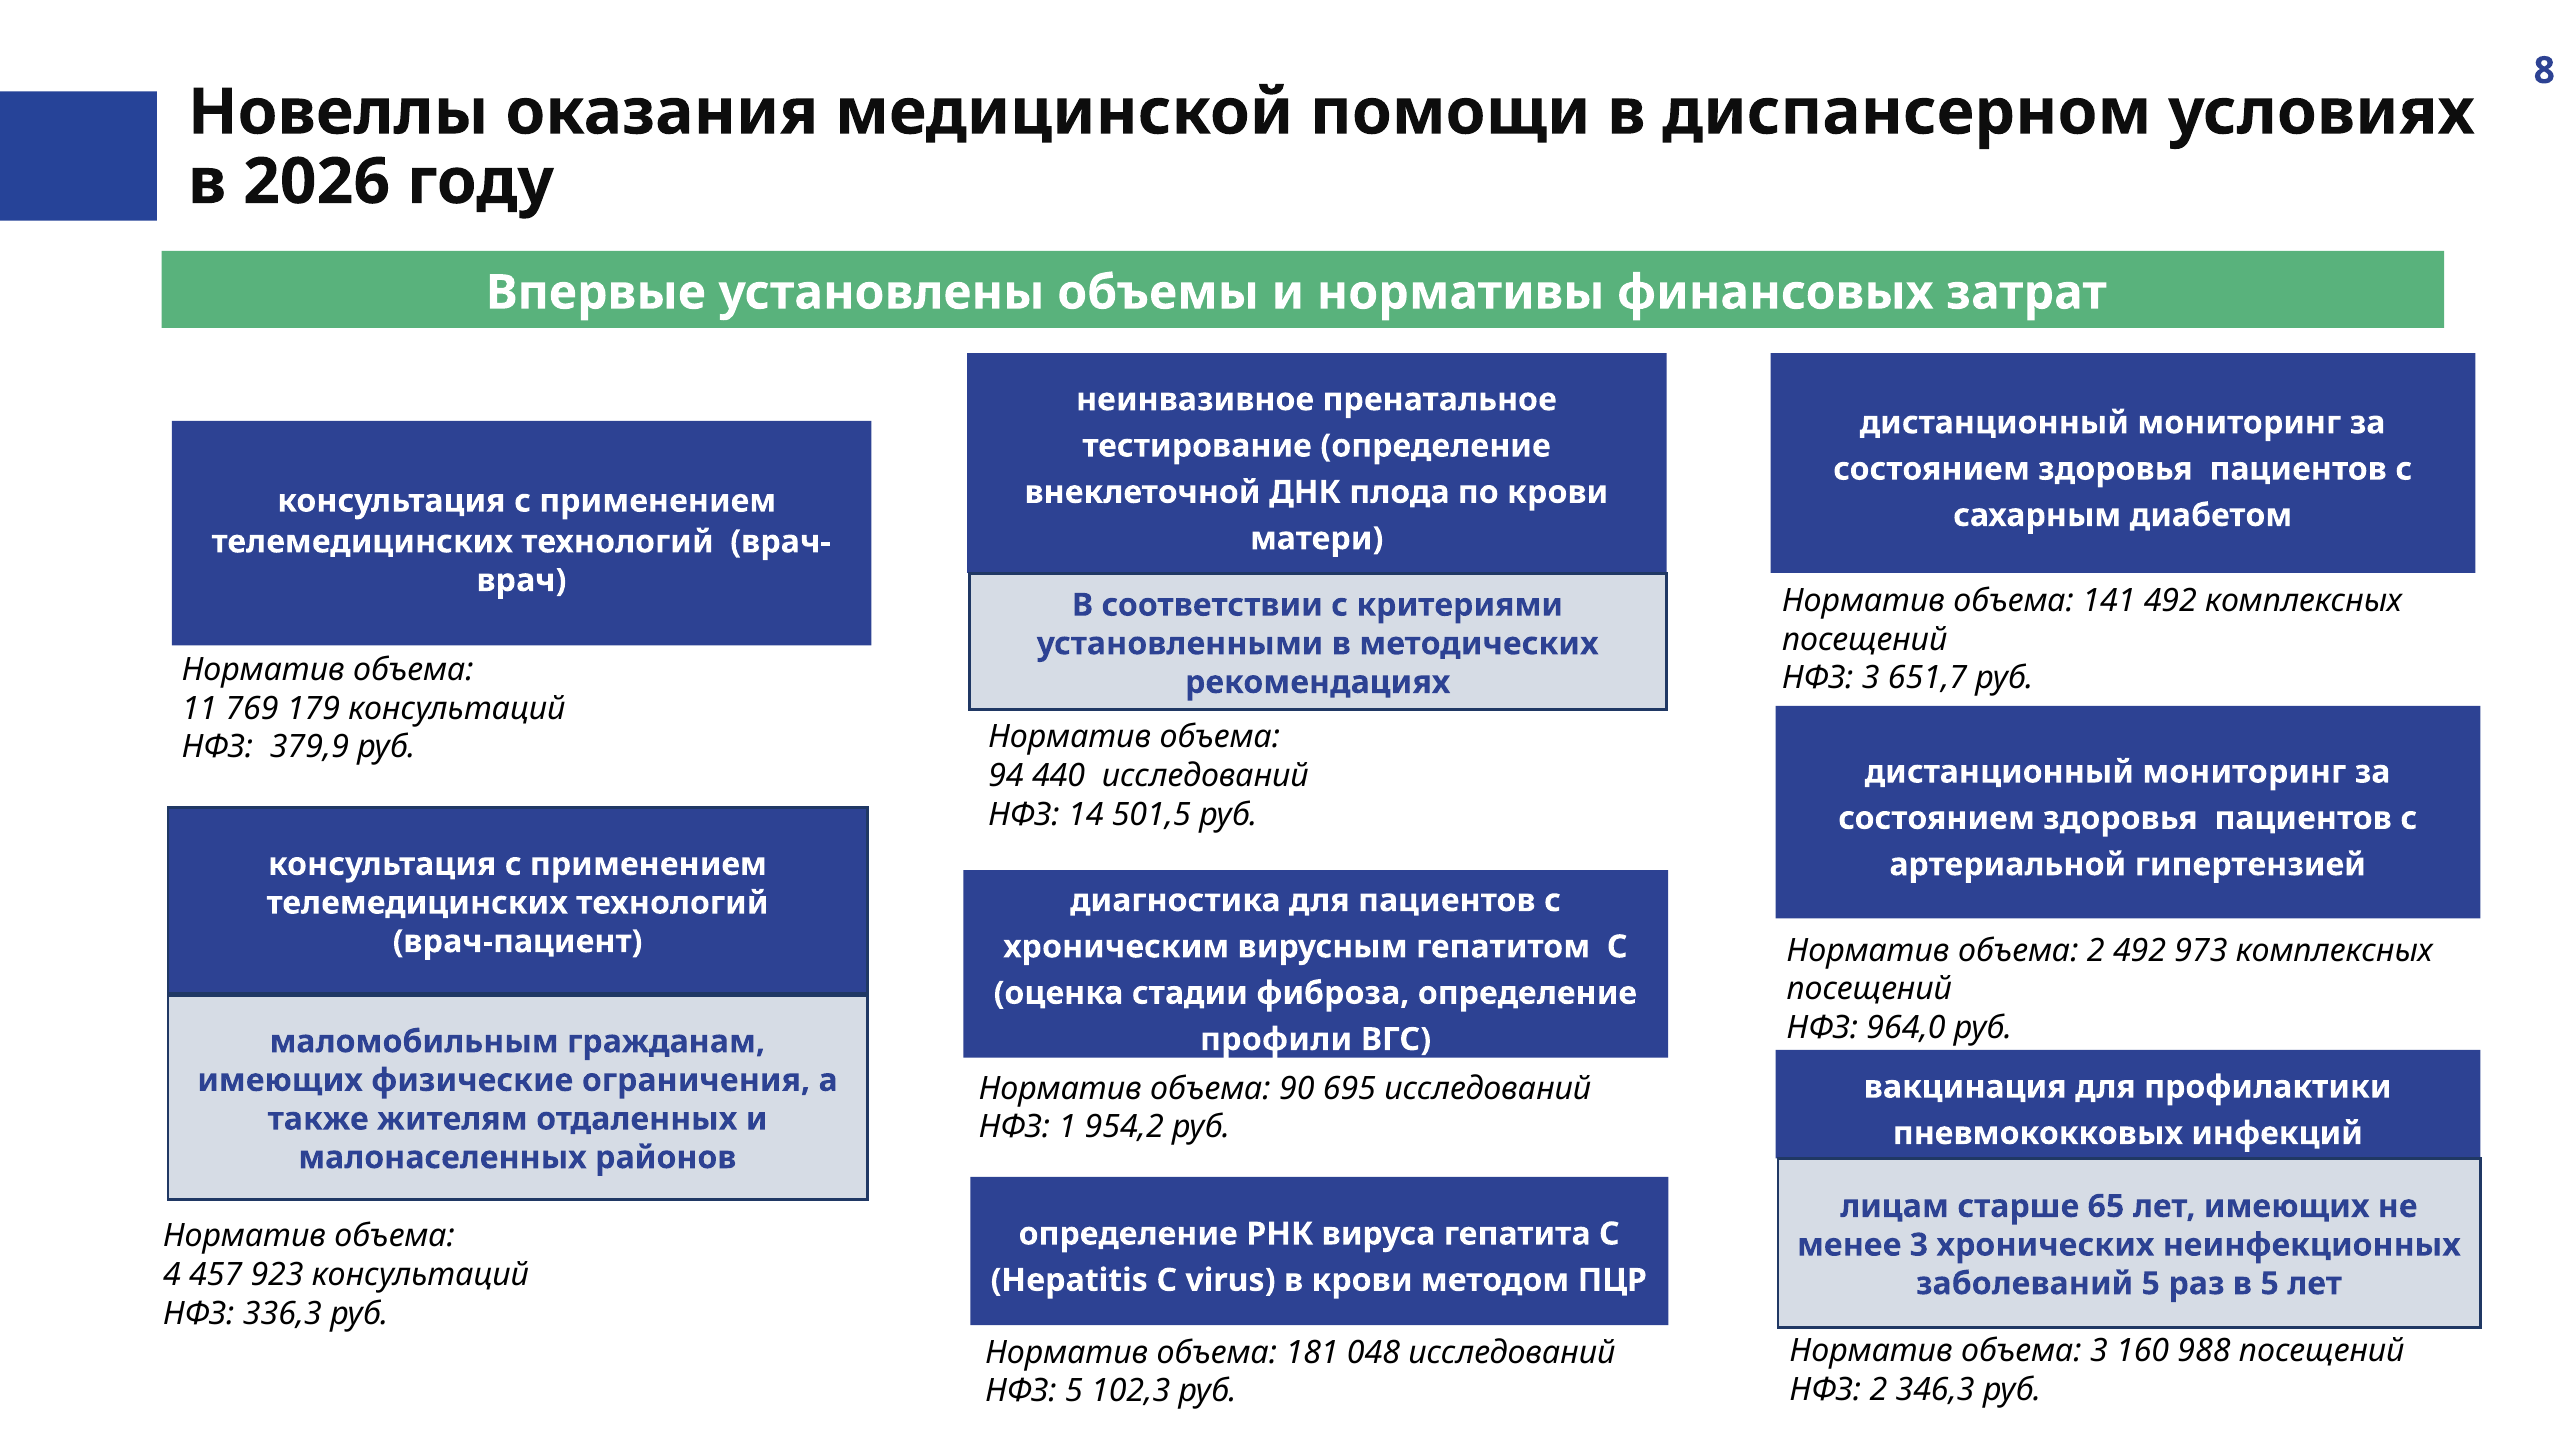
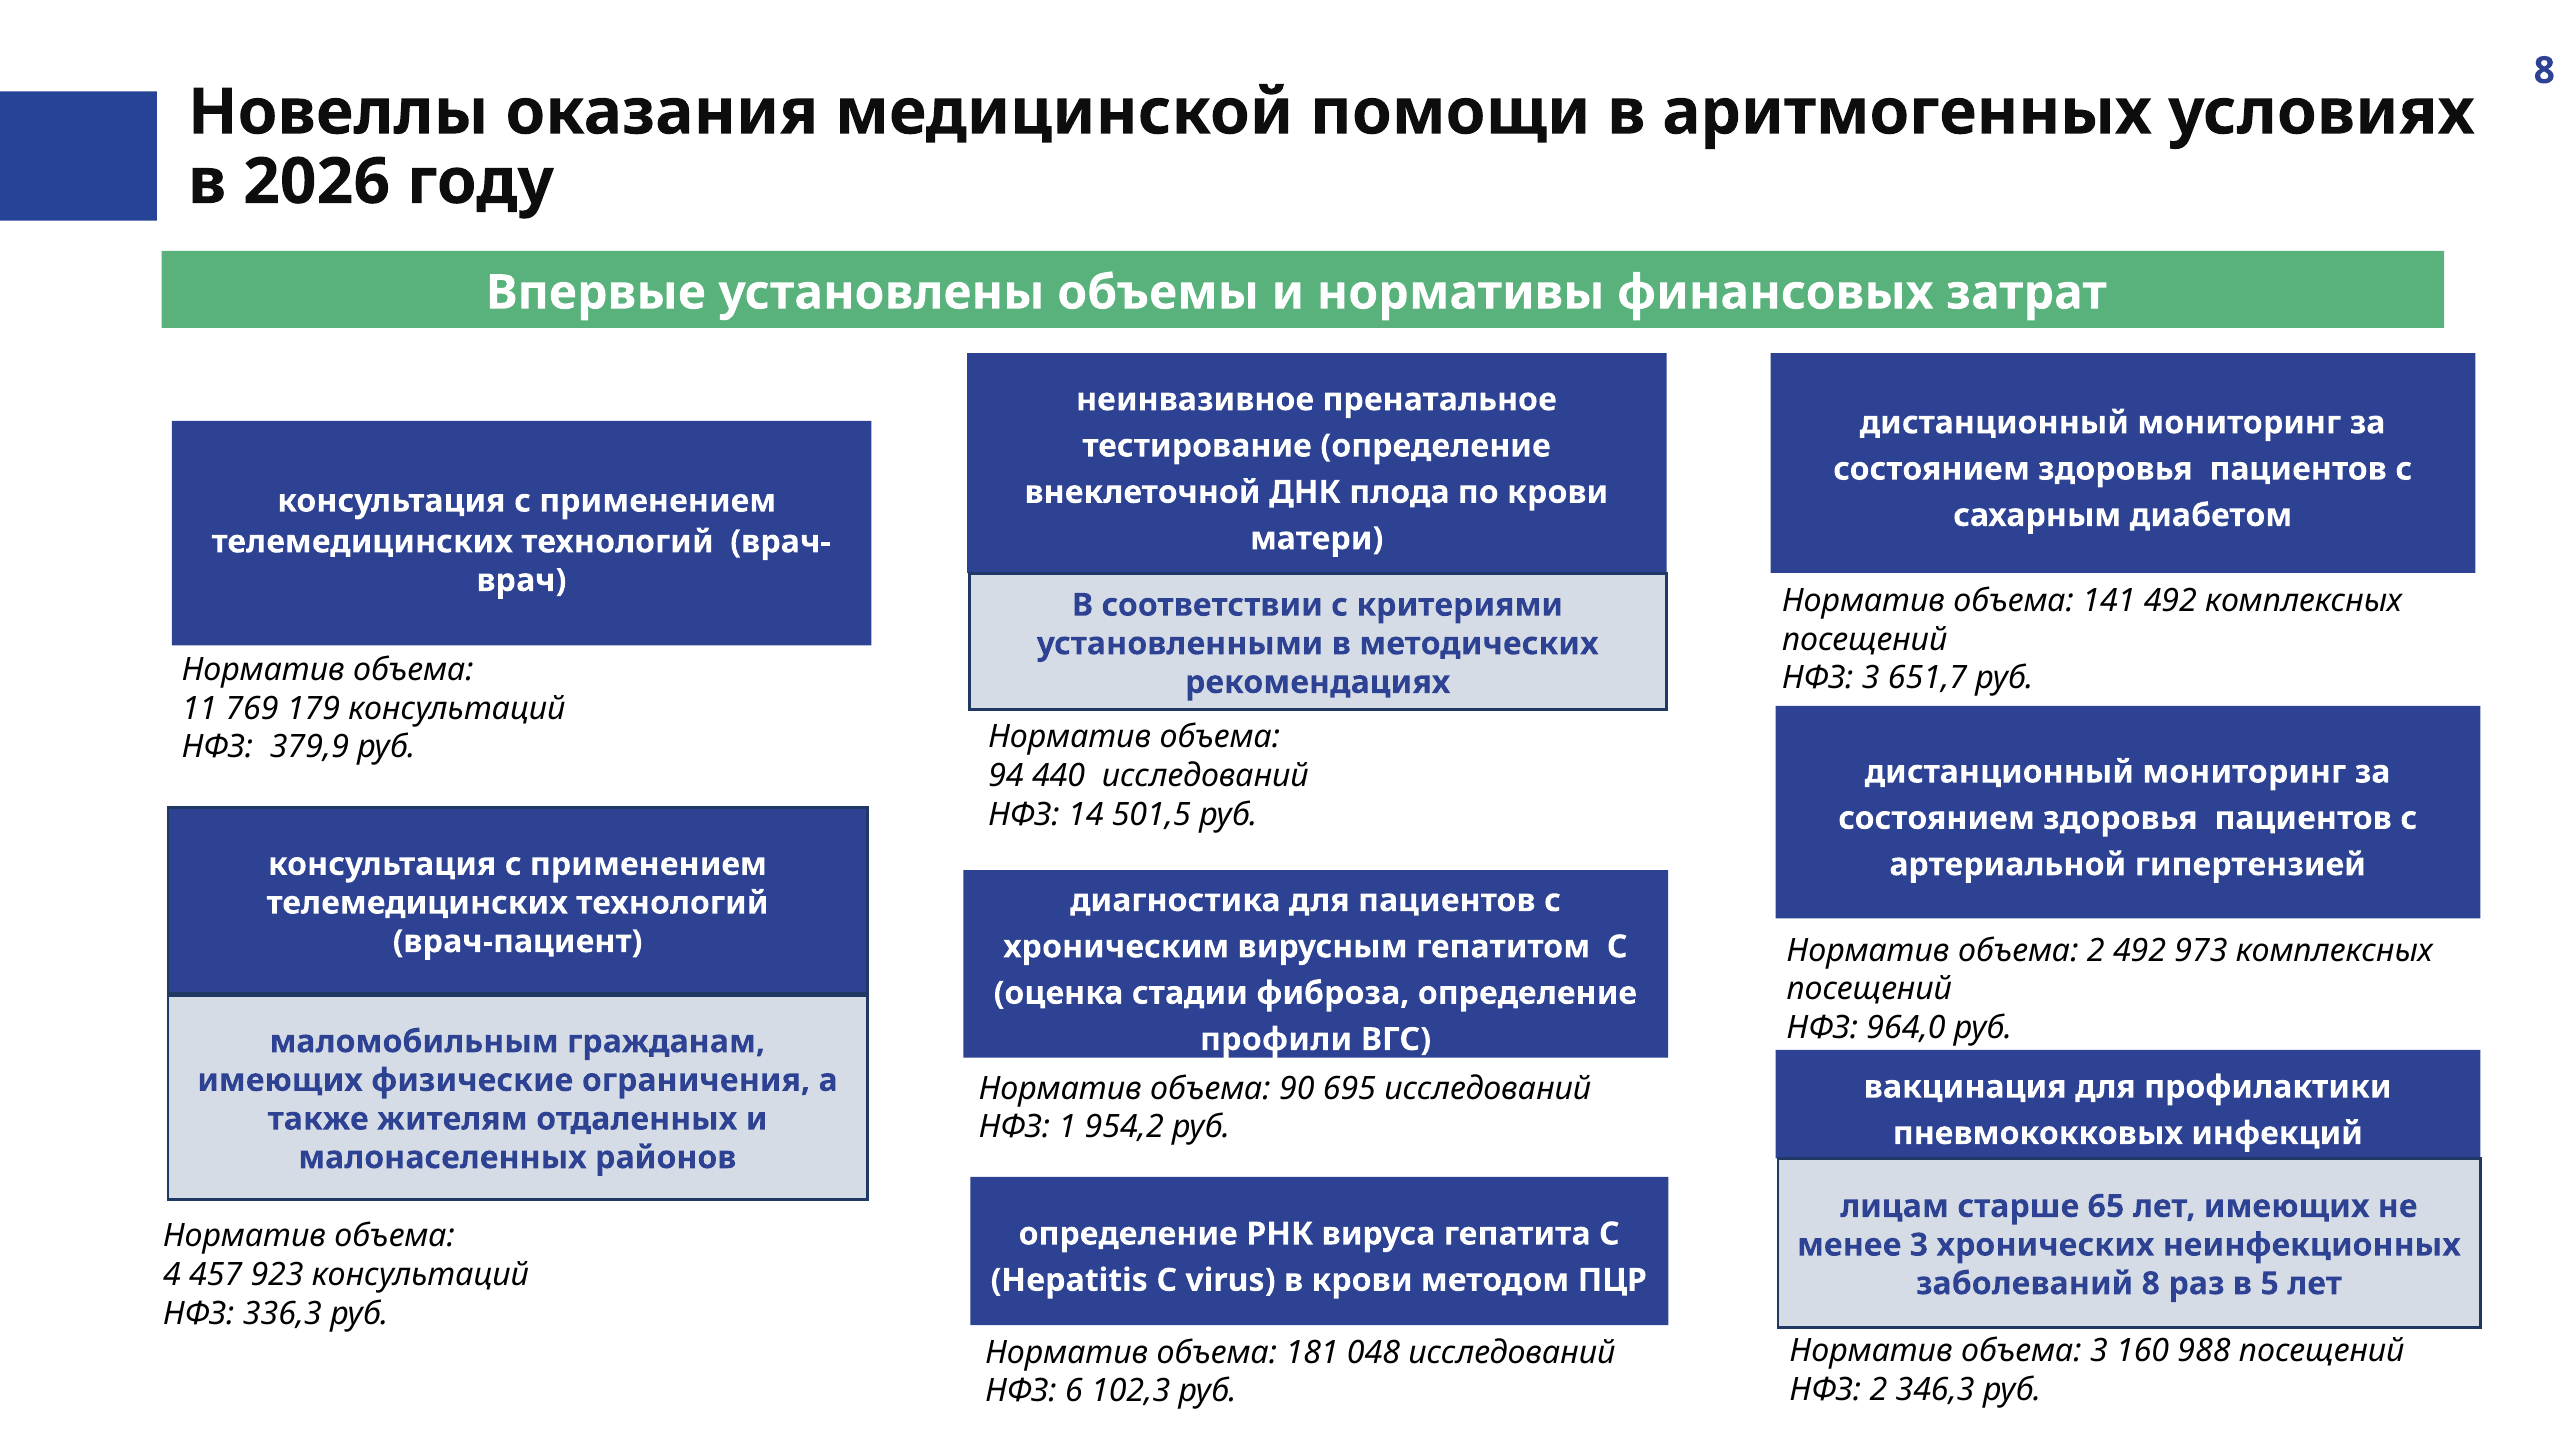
диспансерном: диспансерном -> аритмогенных
заболеваний 5: 5 -> 8
НФЗ 5: 5 -> 6
